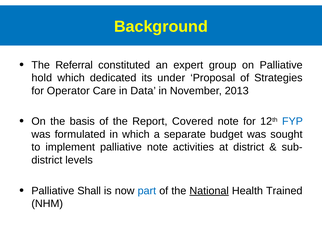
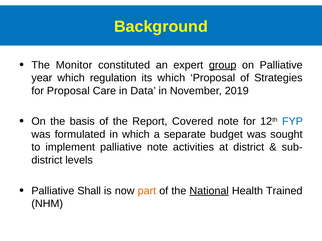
Referral: Referral -> Monitor
group underline: none -> present
hold: hold -> year
dedicated: dedicated -> regulation
its under: under -> which
for Operator: Operator -> Proposal
2013: 2013 -> 2019
part colour: blue -> orange
